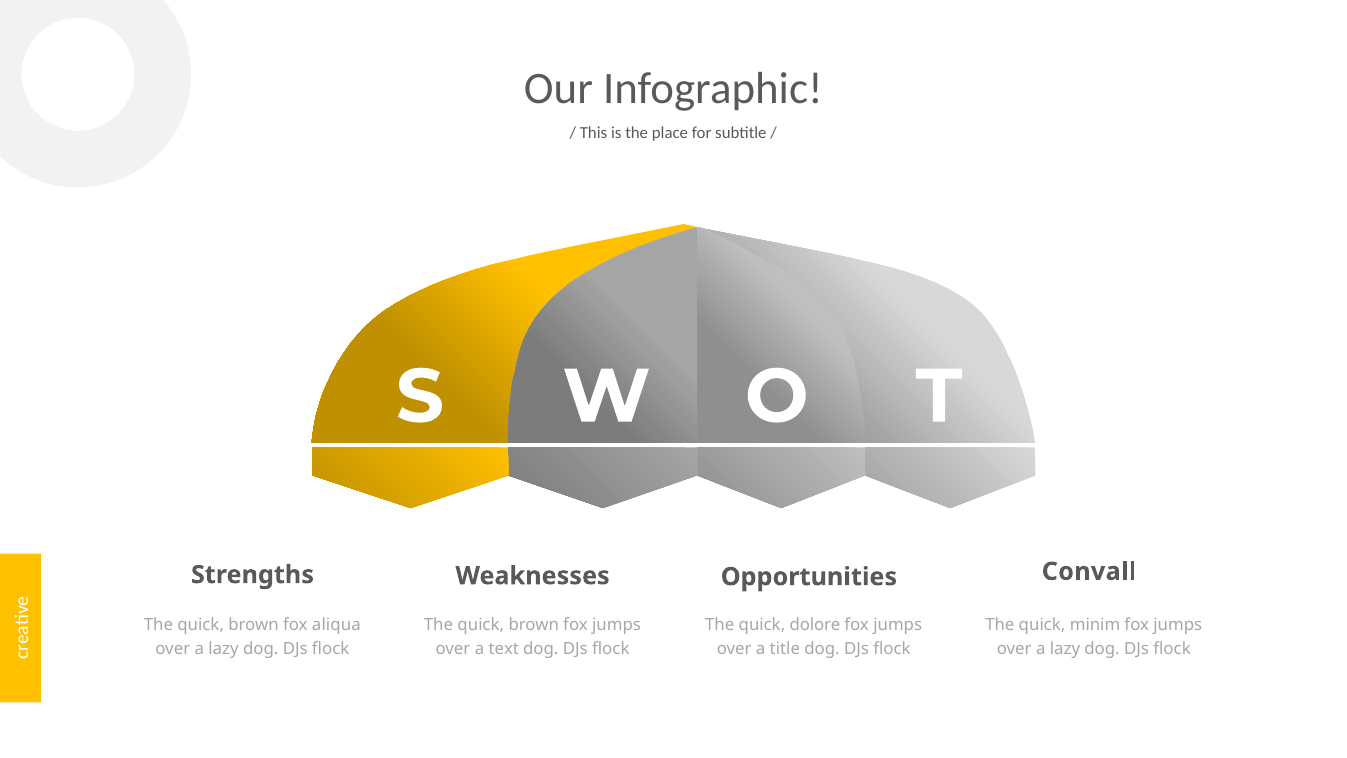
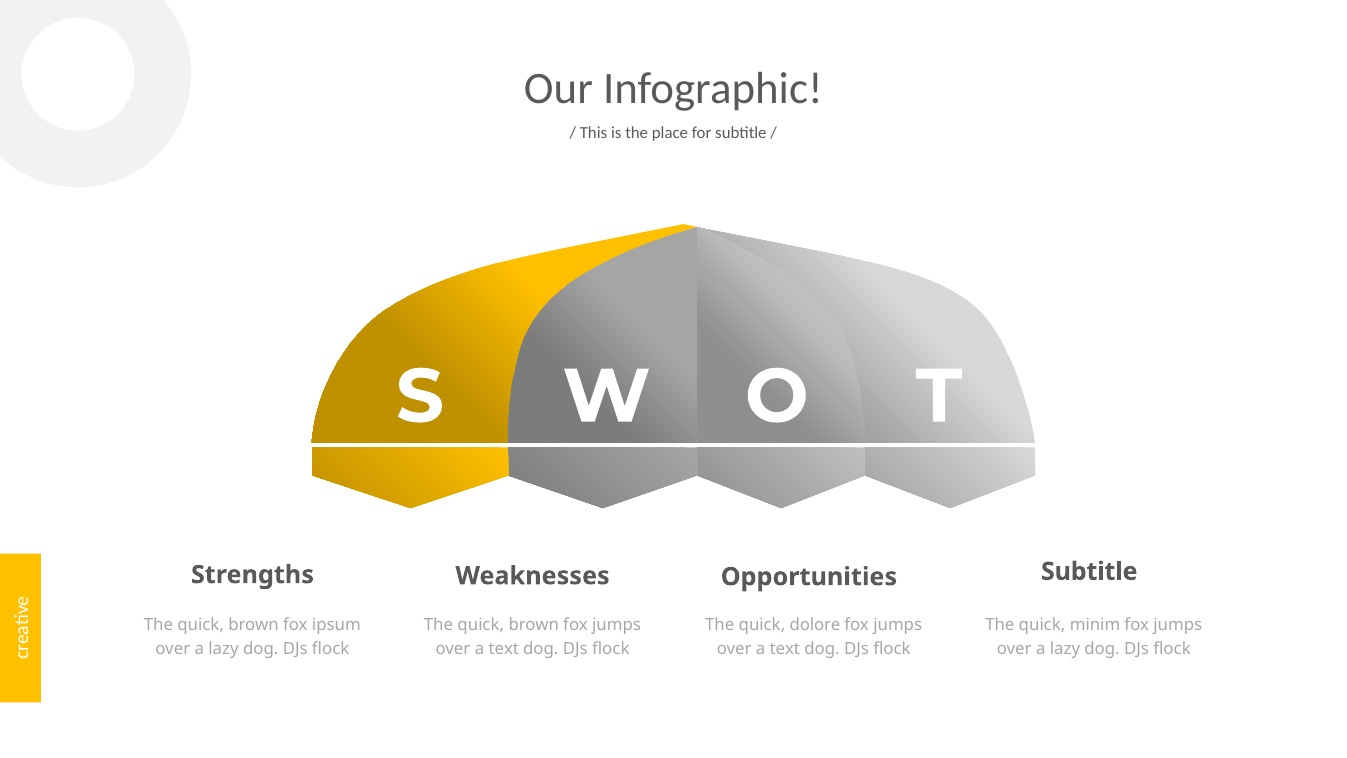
Opportunities Convall: Convall -> Subtitle
aliqua: aliqua -> ipsum
title at (785, 649): title -> text
